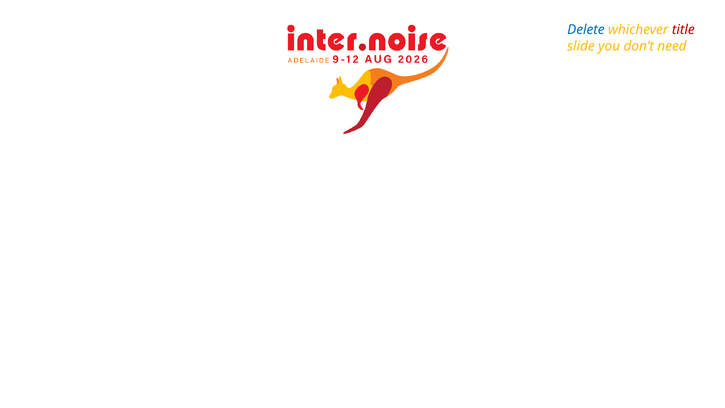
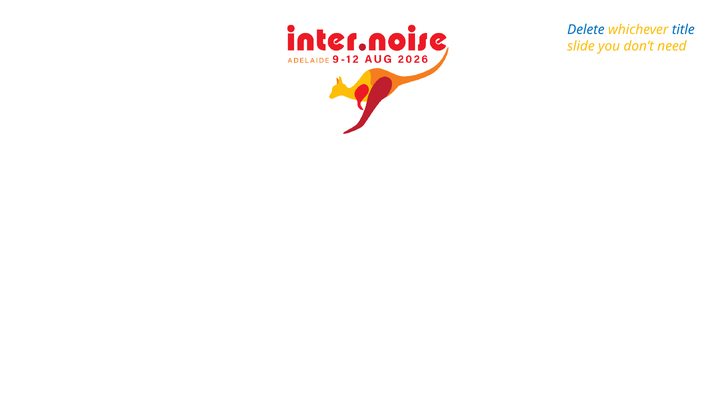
title colour: red -> blue
